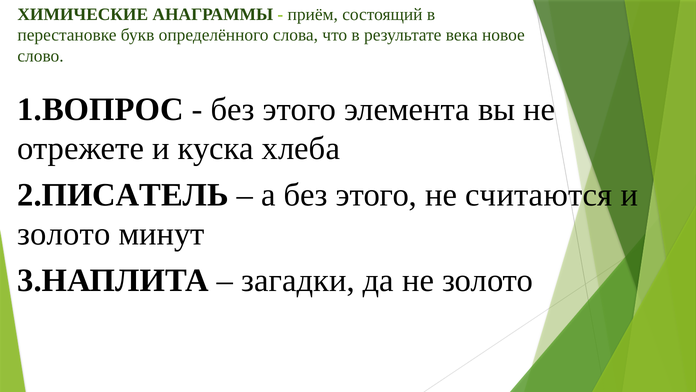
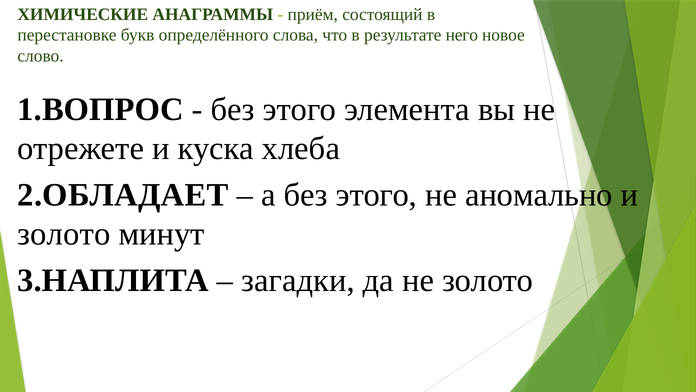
века: века -> него
2.ПИСАТЕЛЬ: 2.ПИСАТЕЛЬ -> 2.ОБЛАДАЕТ
считаются: считаются -> аномально
